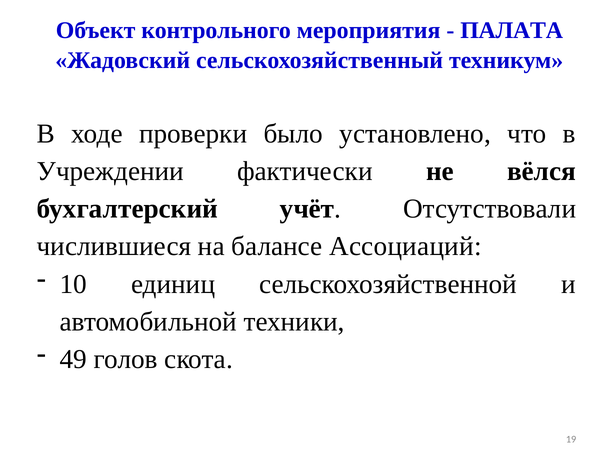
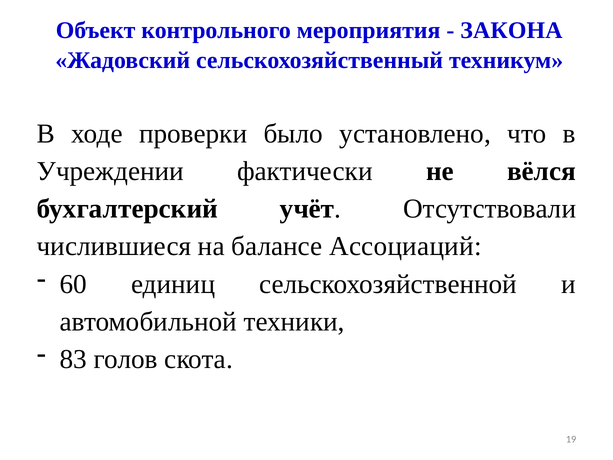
ПАЛАТА: ПАЛАТА -> ЗАКОНА
10: 10 -> 60
49: 49 -> 83
